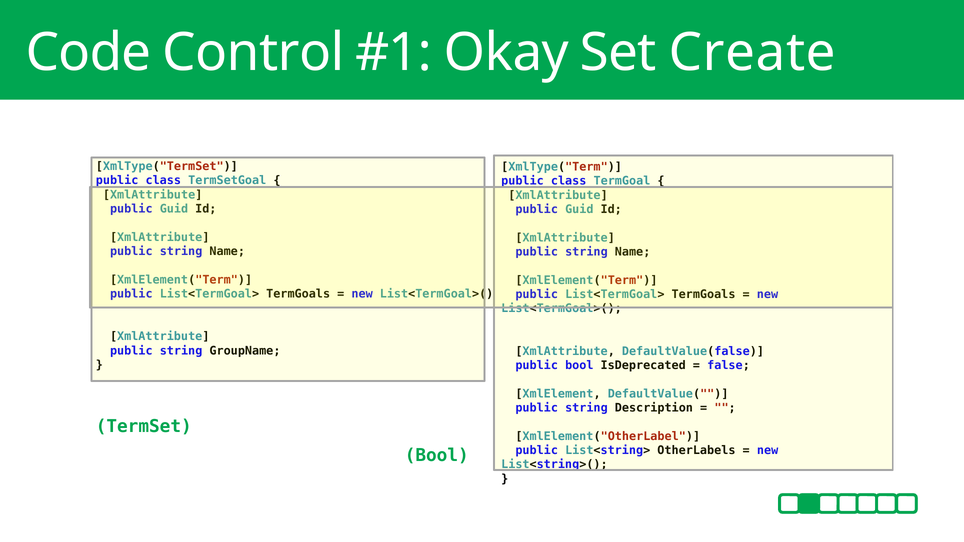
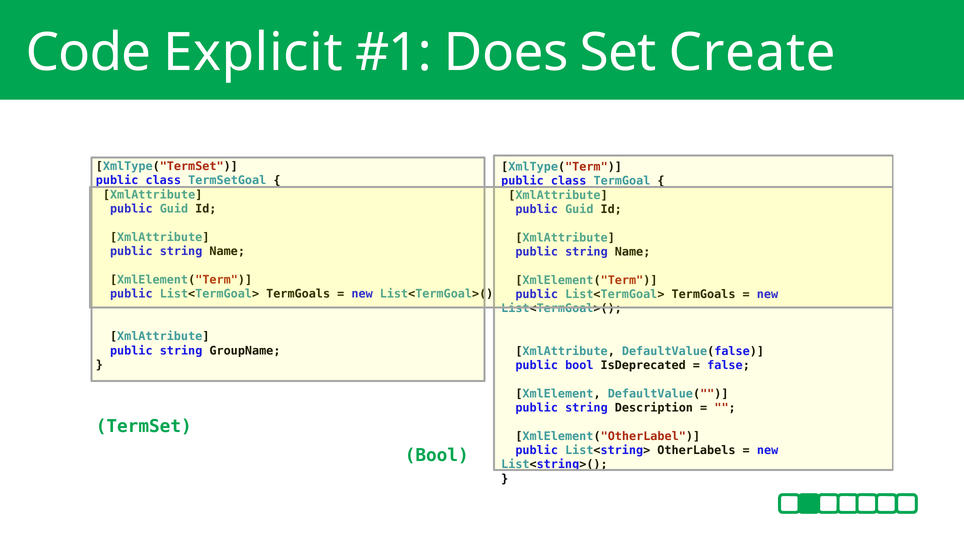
Control: Control -> Explicit
Okay: Okay -> Does
